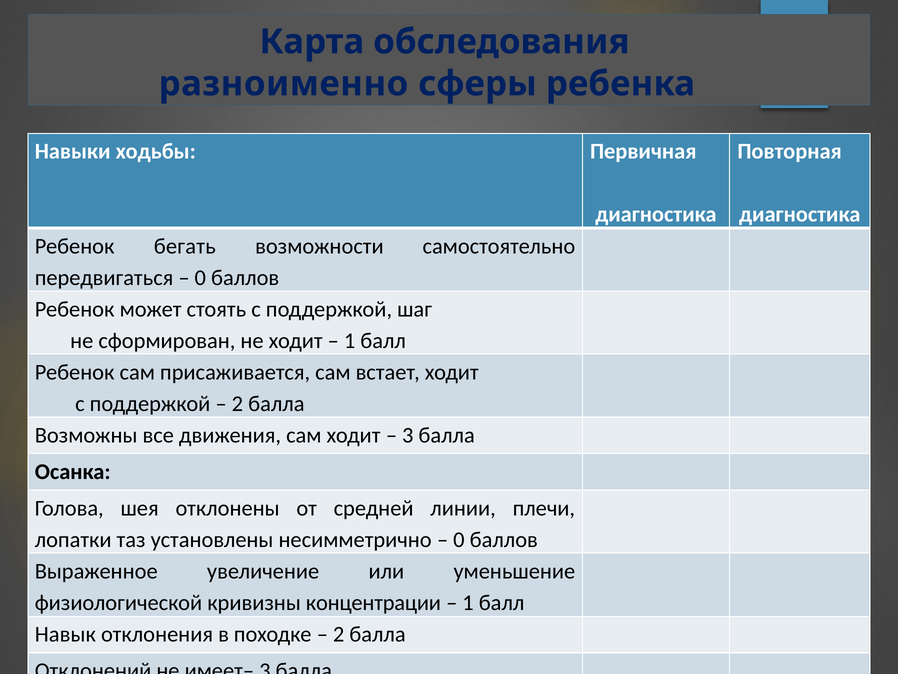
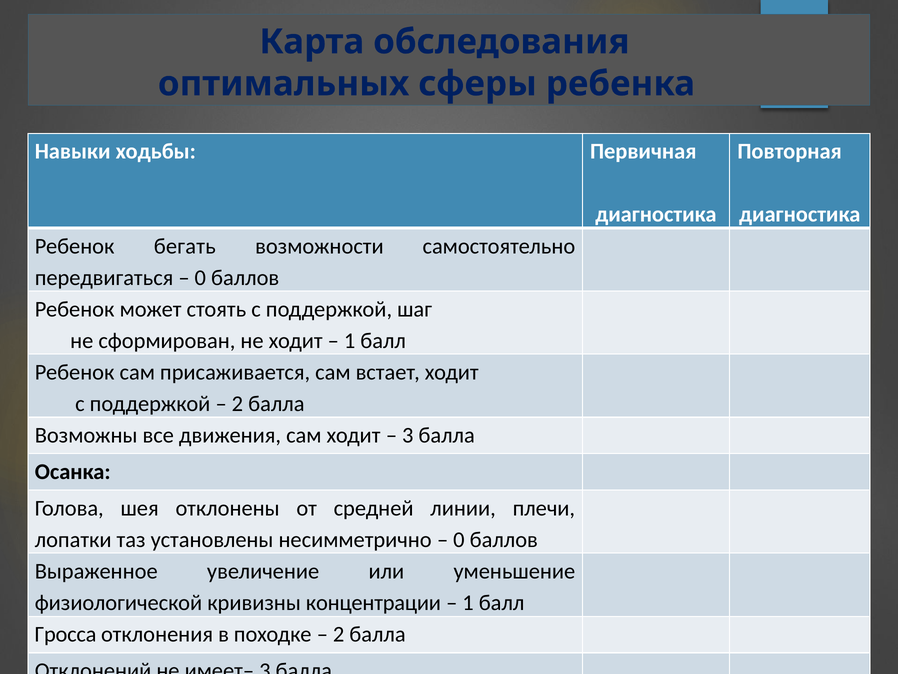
разноименно: разноименно -> оптимальных
Навык: Навык -> Гросса
